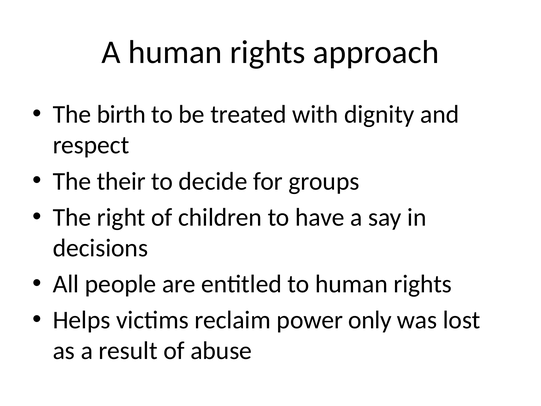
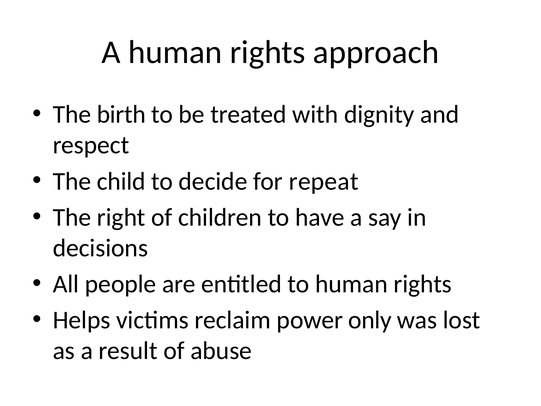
their: their -> child
groups: groups -> repeat
